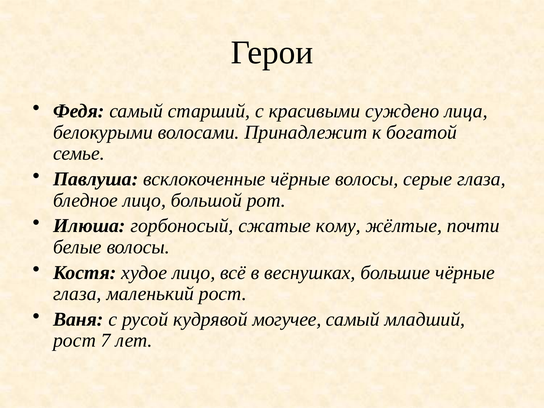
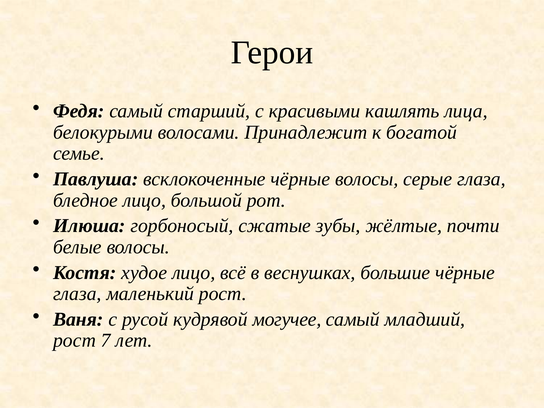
суждено: суждено -> кашлять
кому: кому -> зубы
